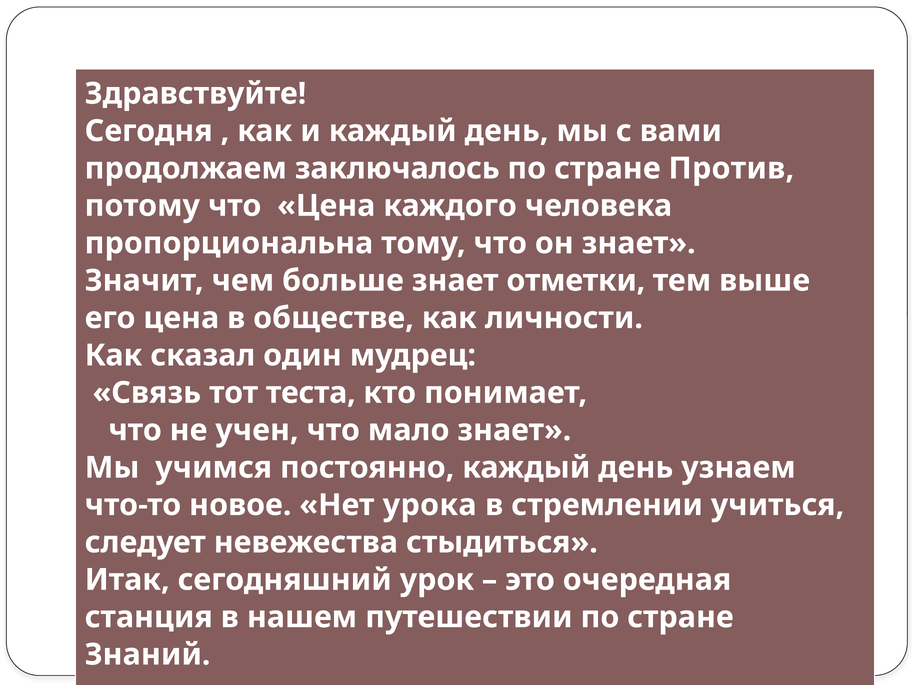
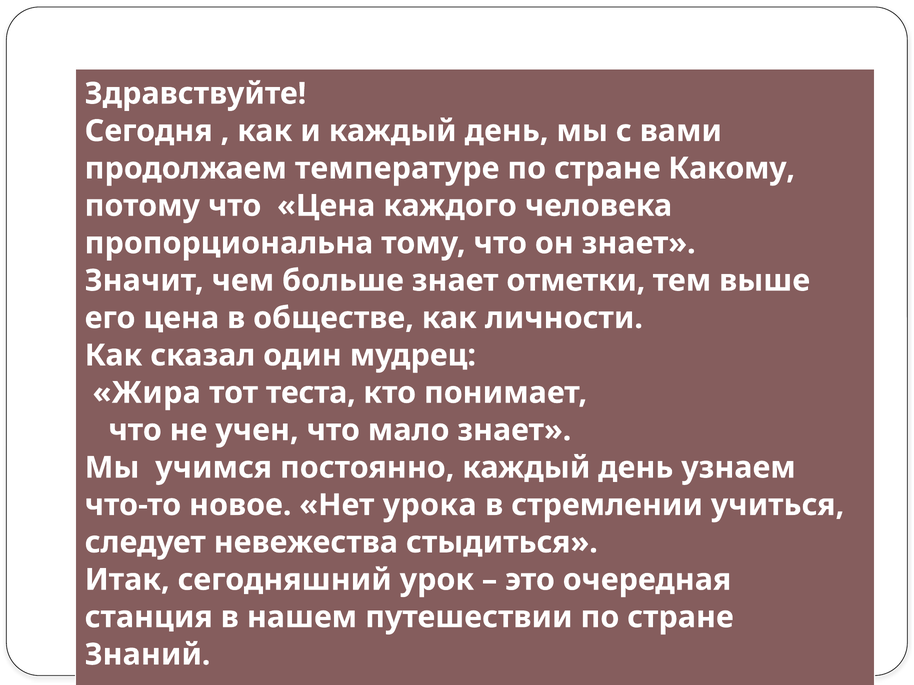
заключалось: заключалось -> температуре
Против: Против -> Какому
Связь: Связь -> Жира
